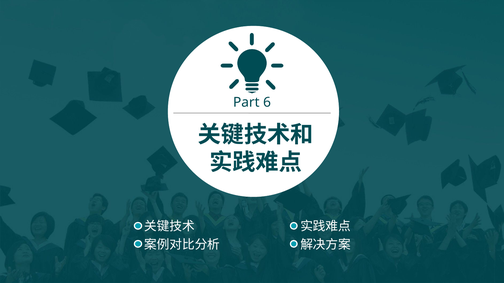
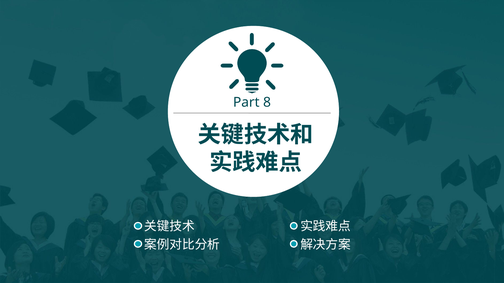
6: 6 -> 8
